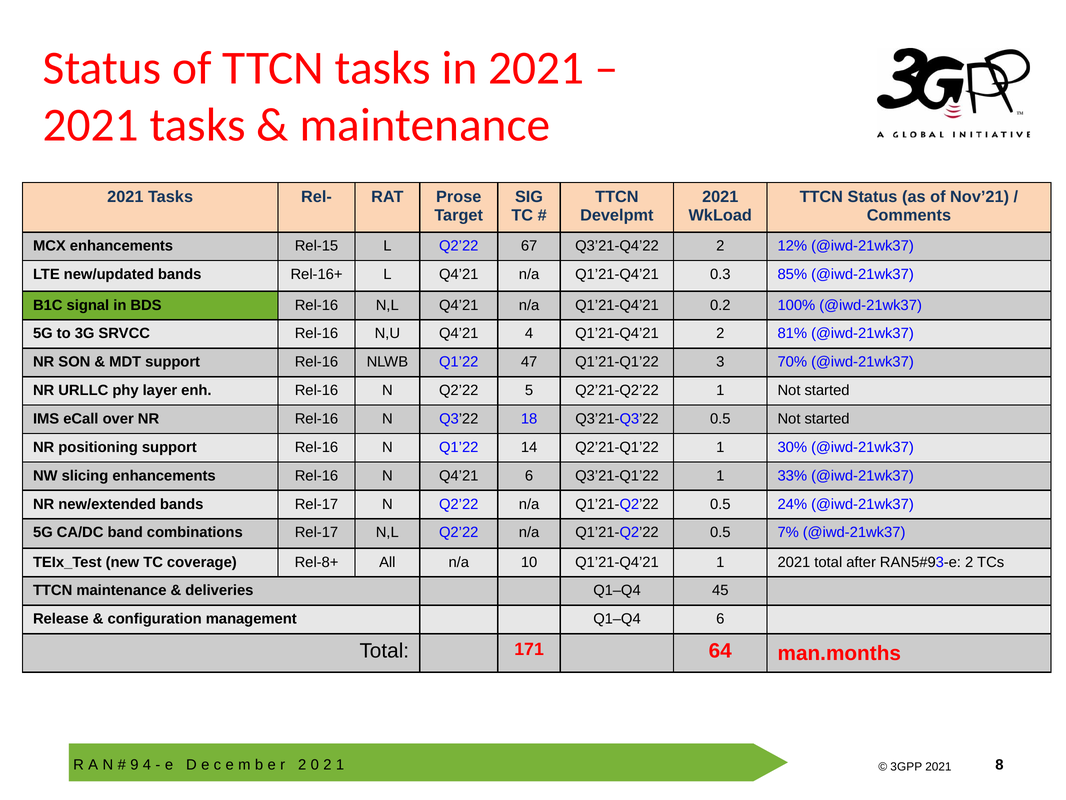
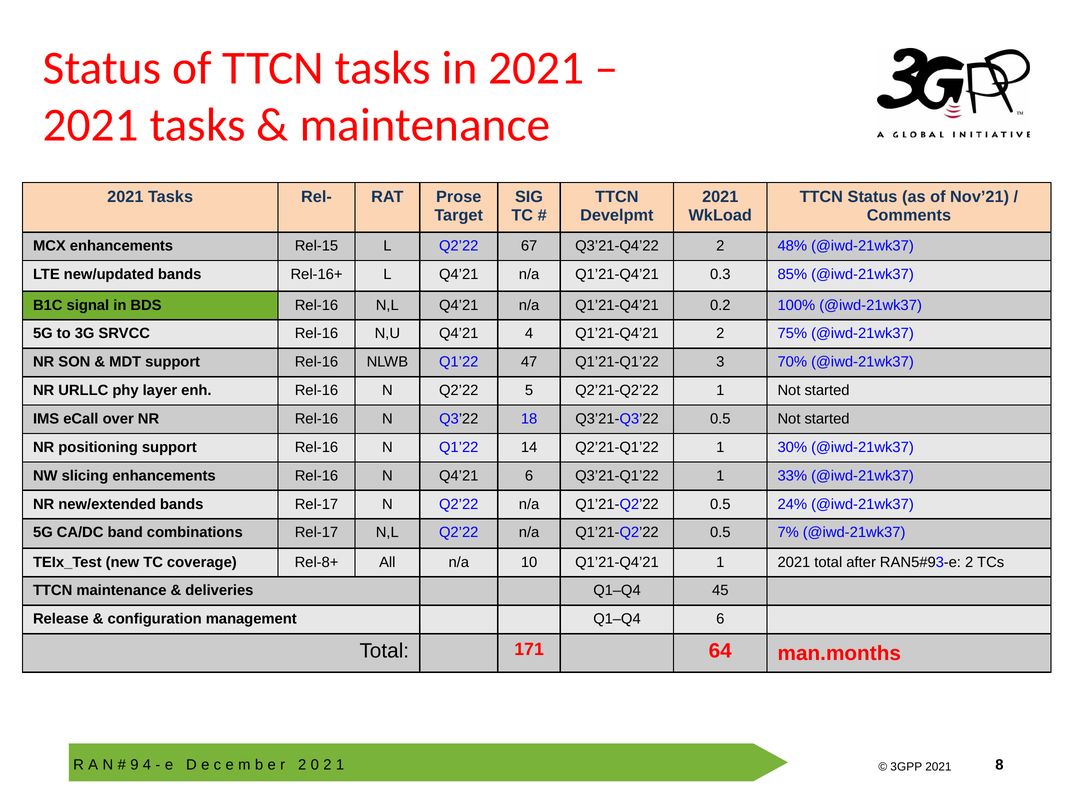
12%: 12% -> 48%
81%: 81% -> 75%
